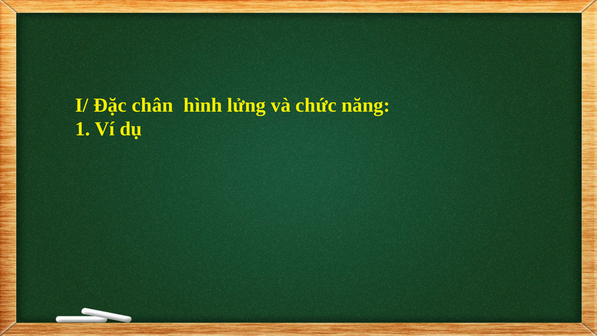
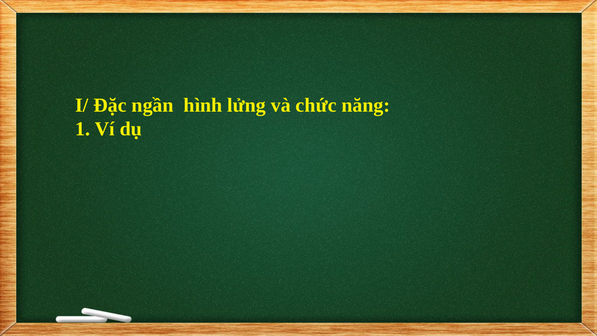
chân: chân -> ngần
